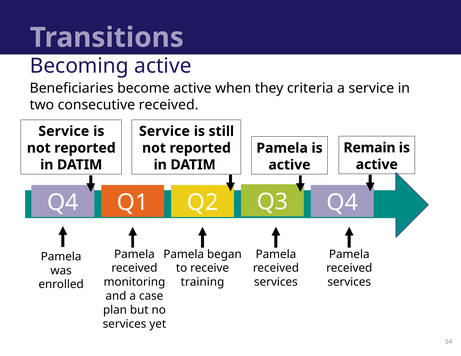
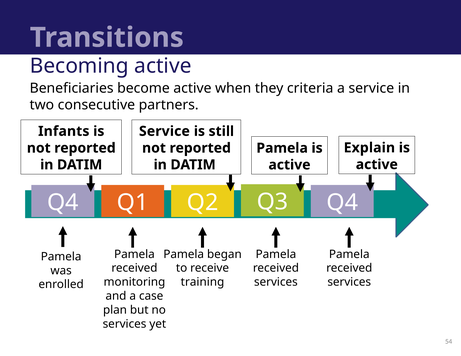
consecutive received: received -> partners
Service at (64, 131): Service -> Infants
Remain: Remain -> Explain
